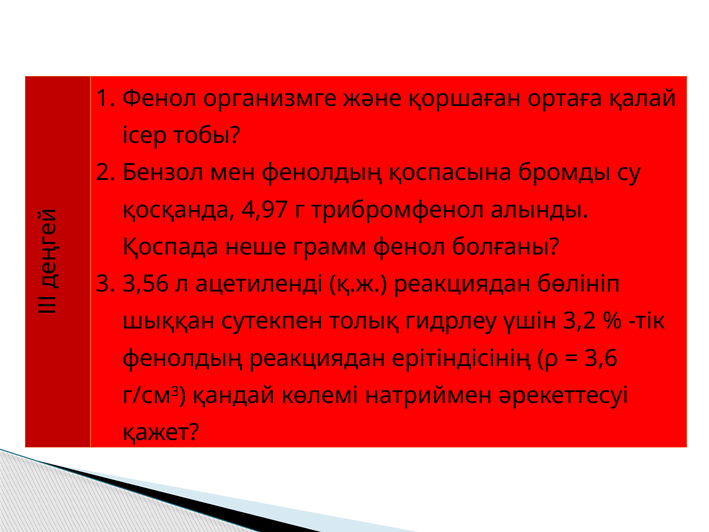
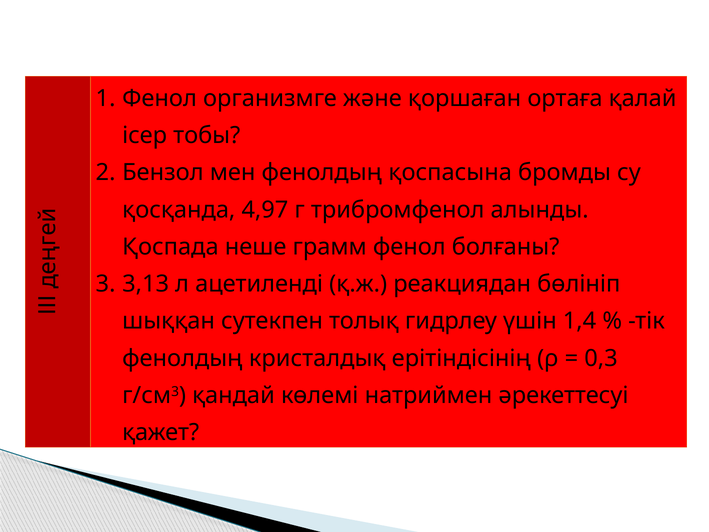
3,56: 3,56 -> 3,13
3,2: 3,2 -> 1,4
фенолдың реакциядан: реакциядан -> кристалдық
3,6: 3,6 -> 0,3
